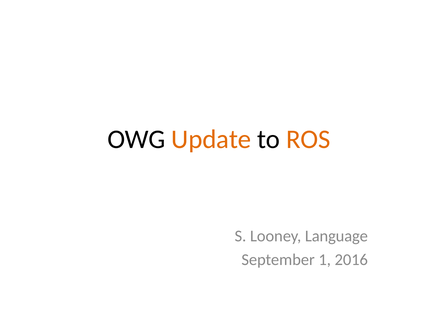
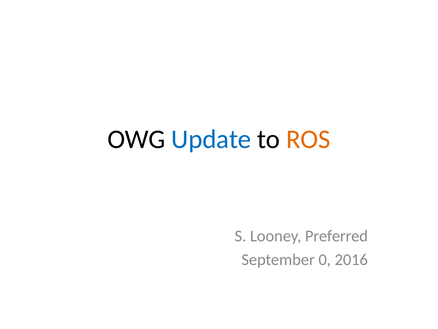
Update colour: orange -> blue
Language: Language -> Preferred
1: 1 -> 0
